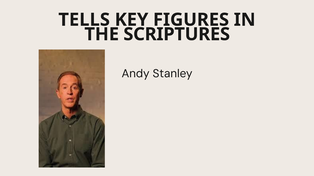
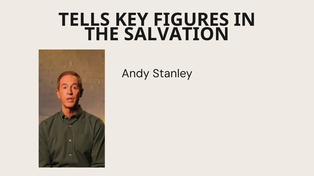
SCRIPTURES: SCRIPTURES -> SALVATION
